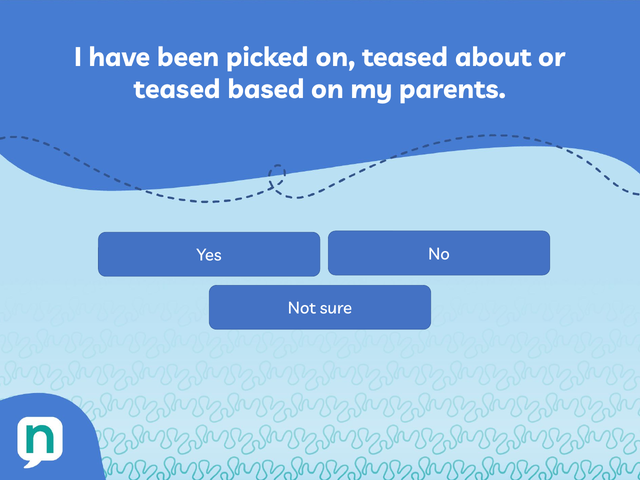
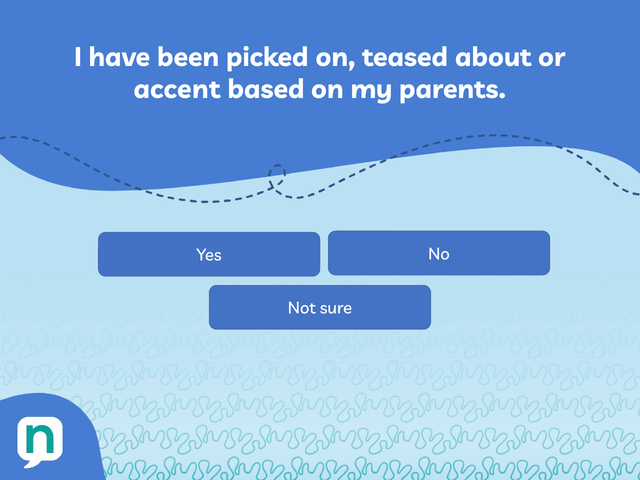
teased at (177, 90): teased -> accent
